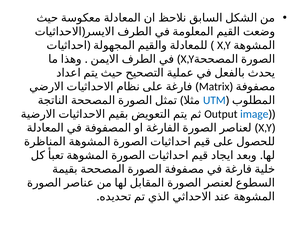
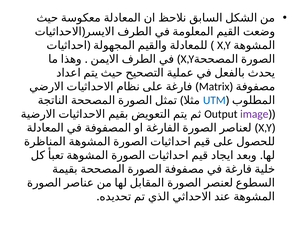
image colour: blue -> purple
